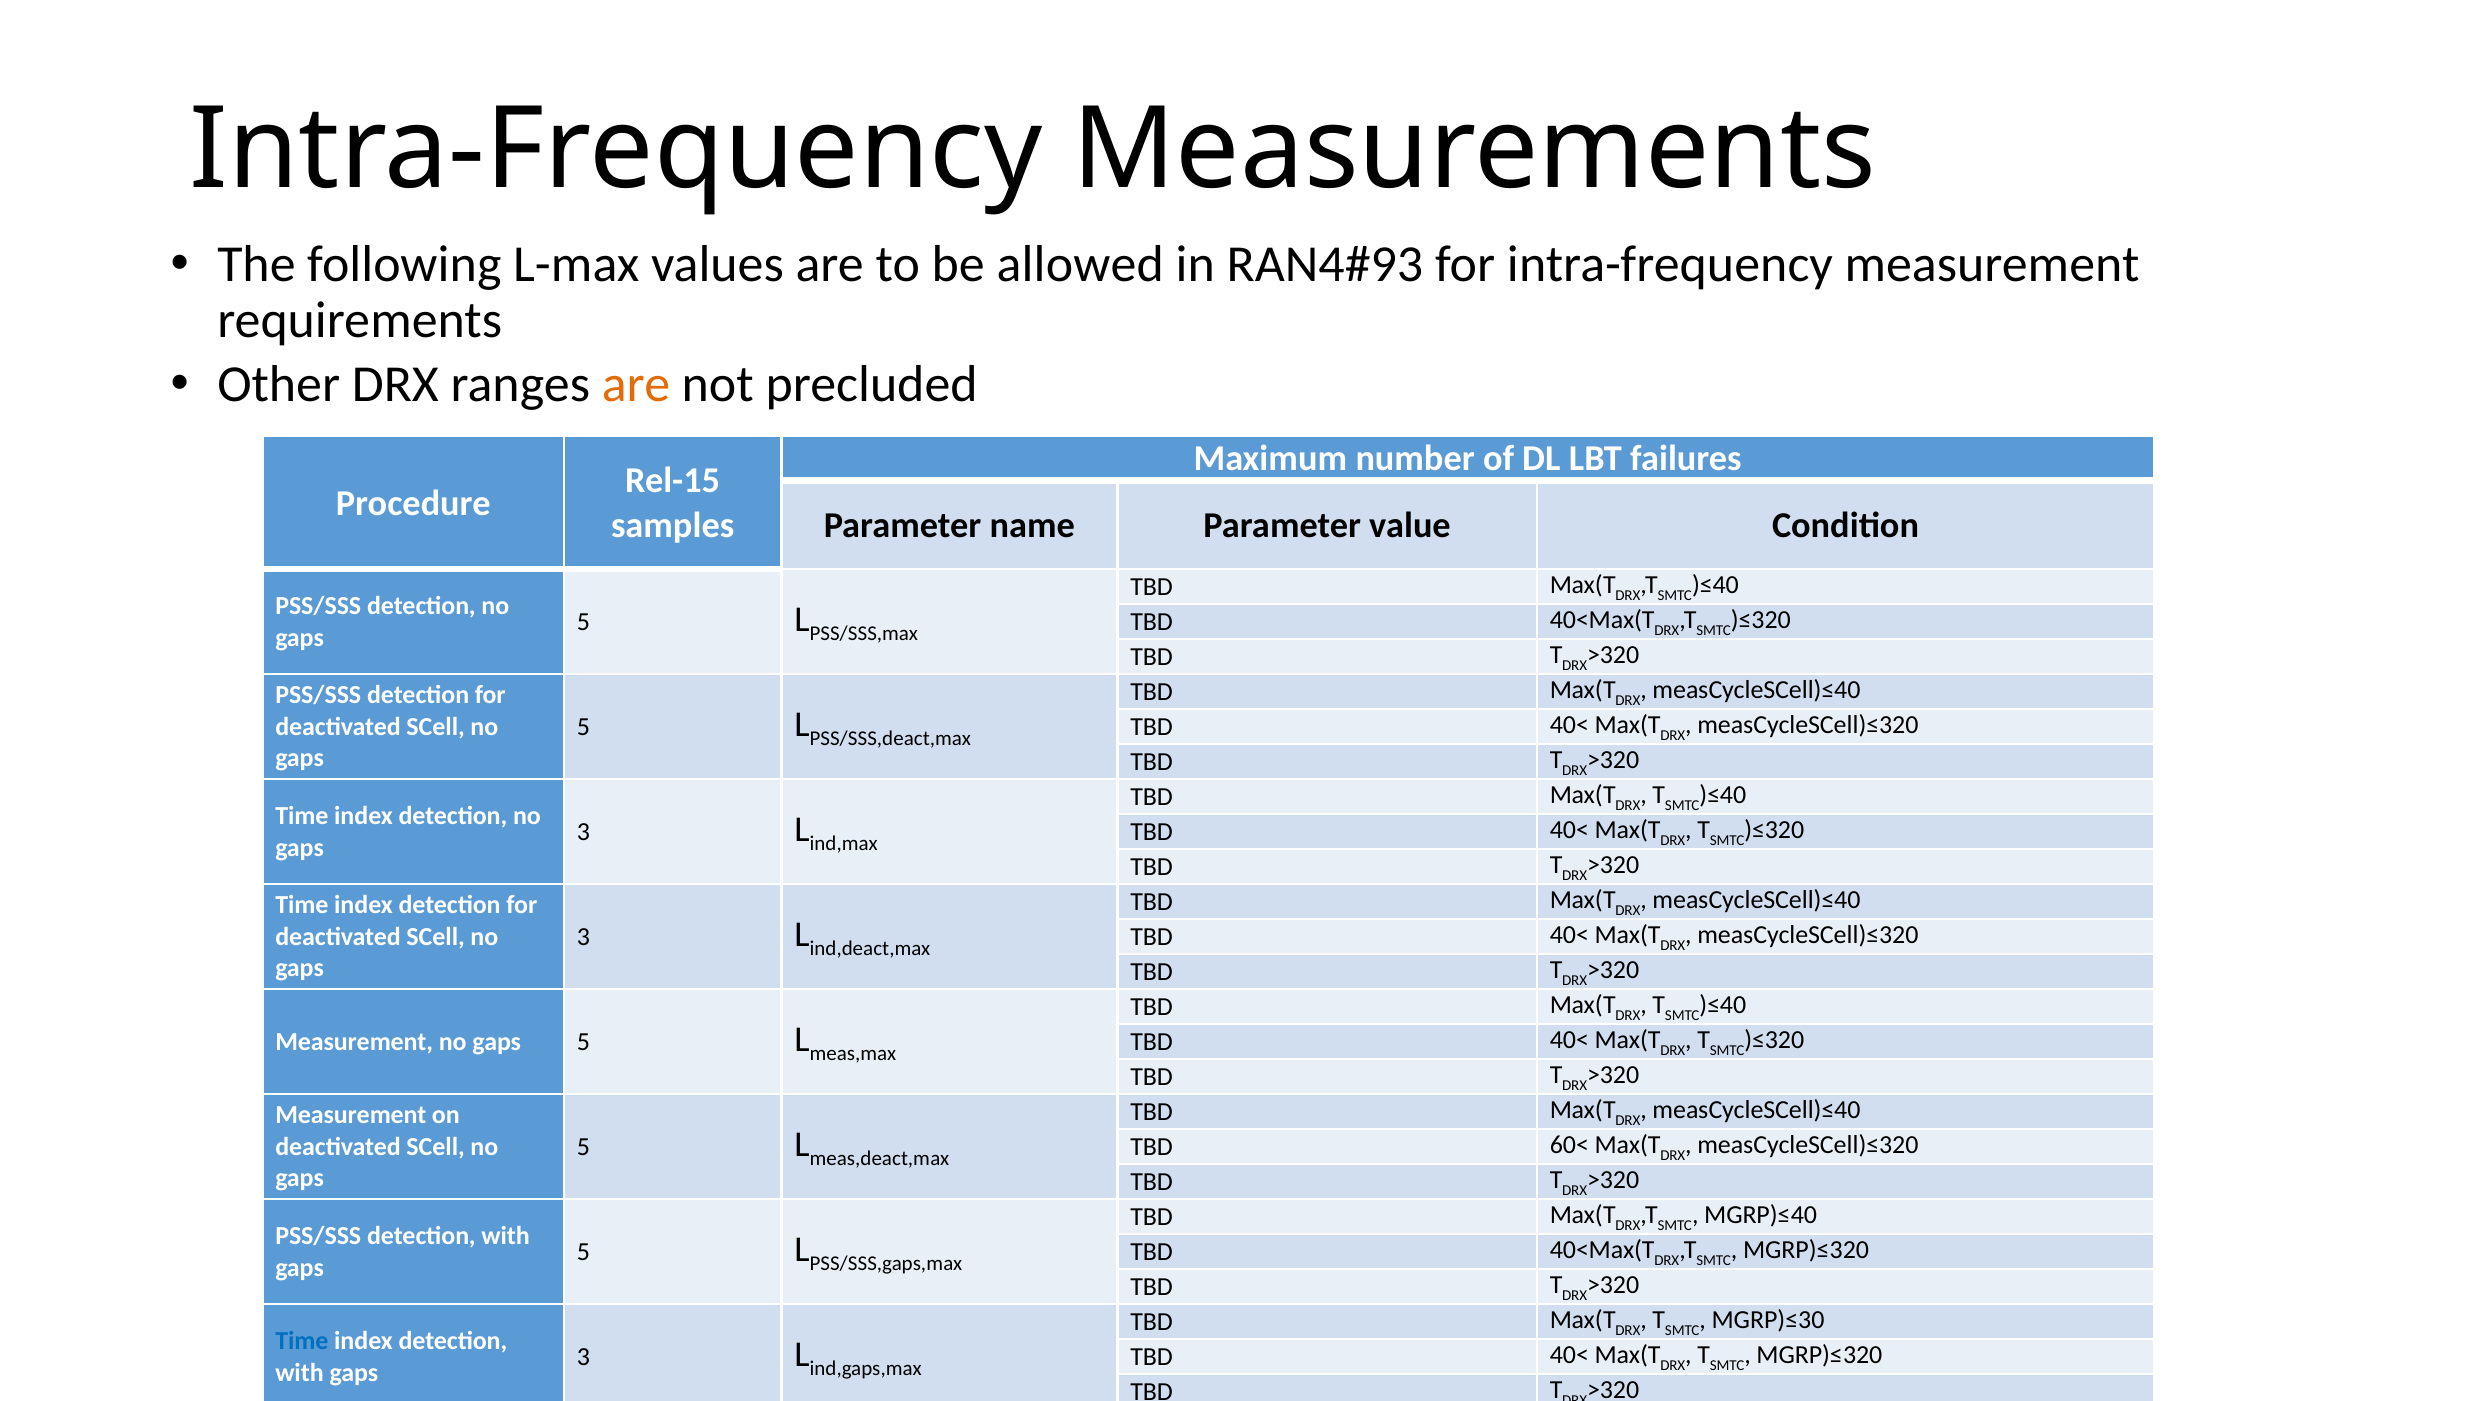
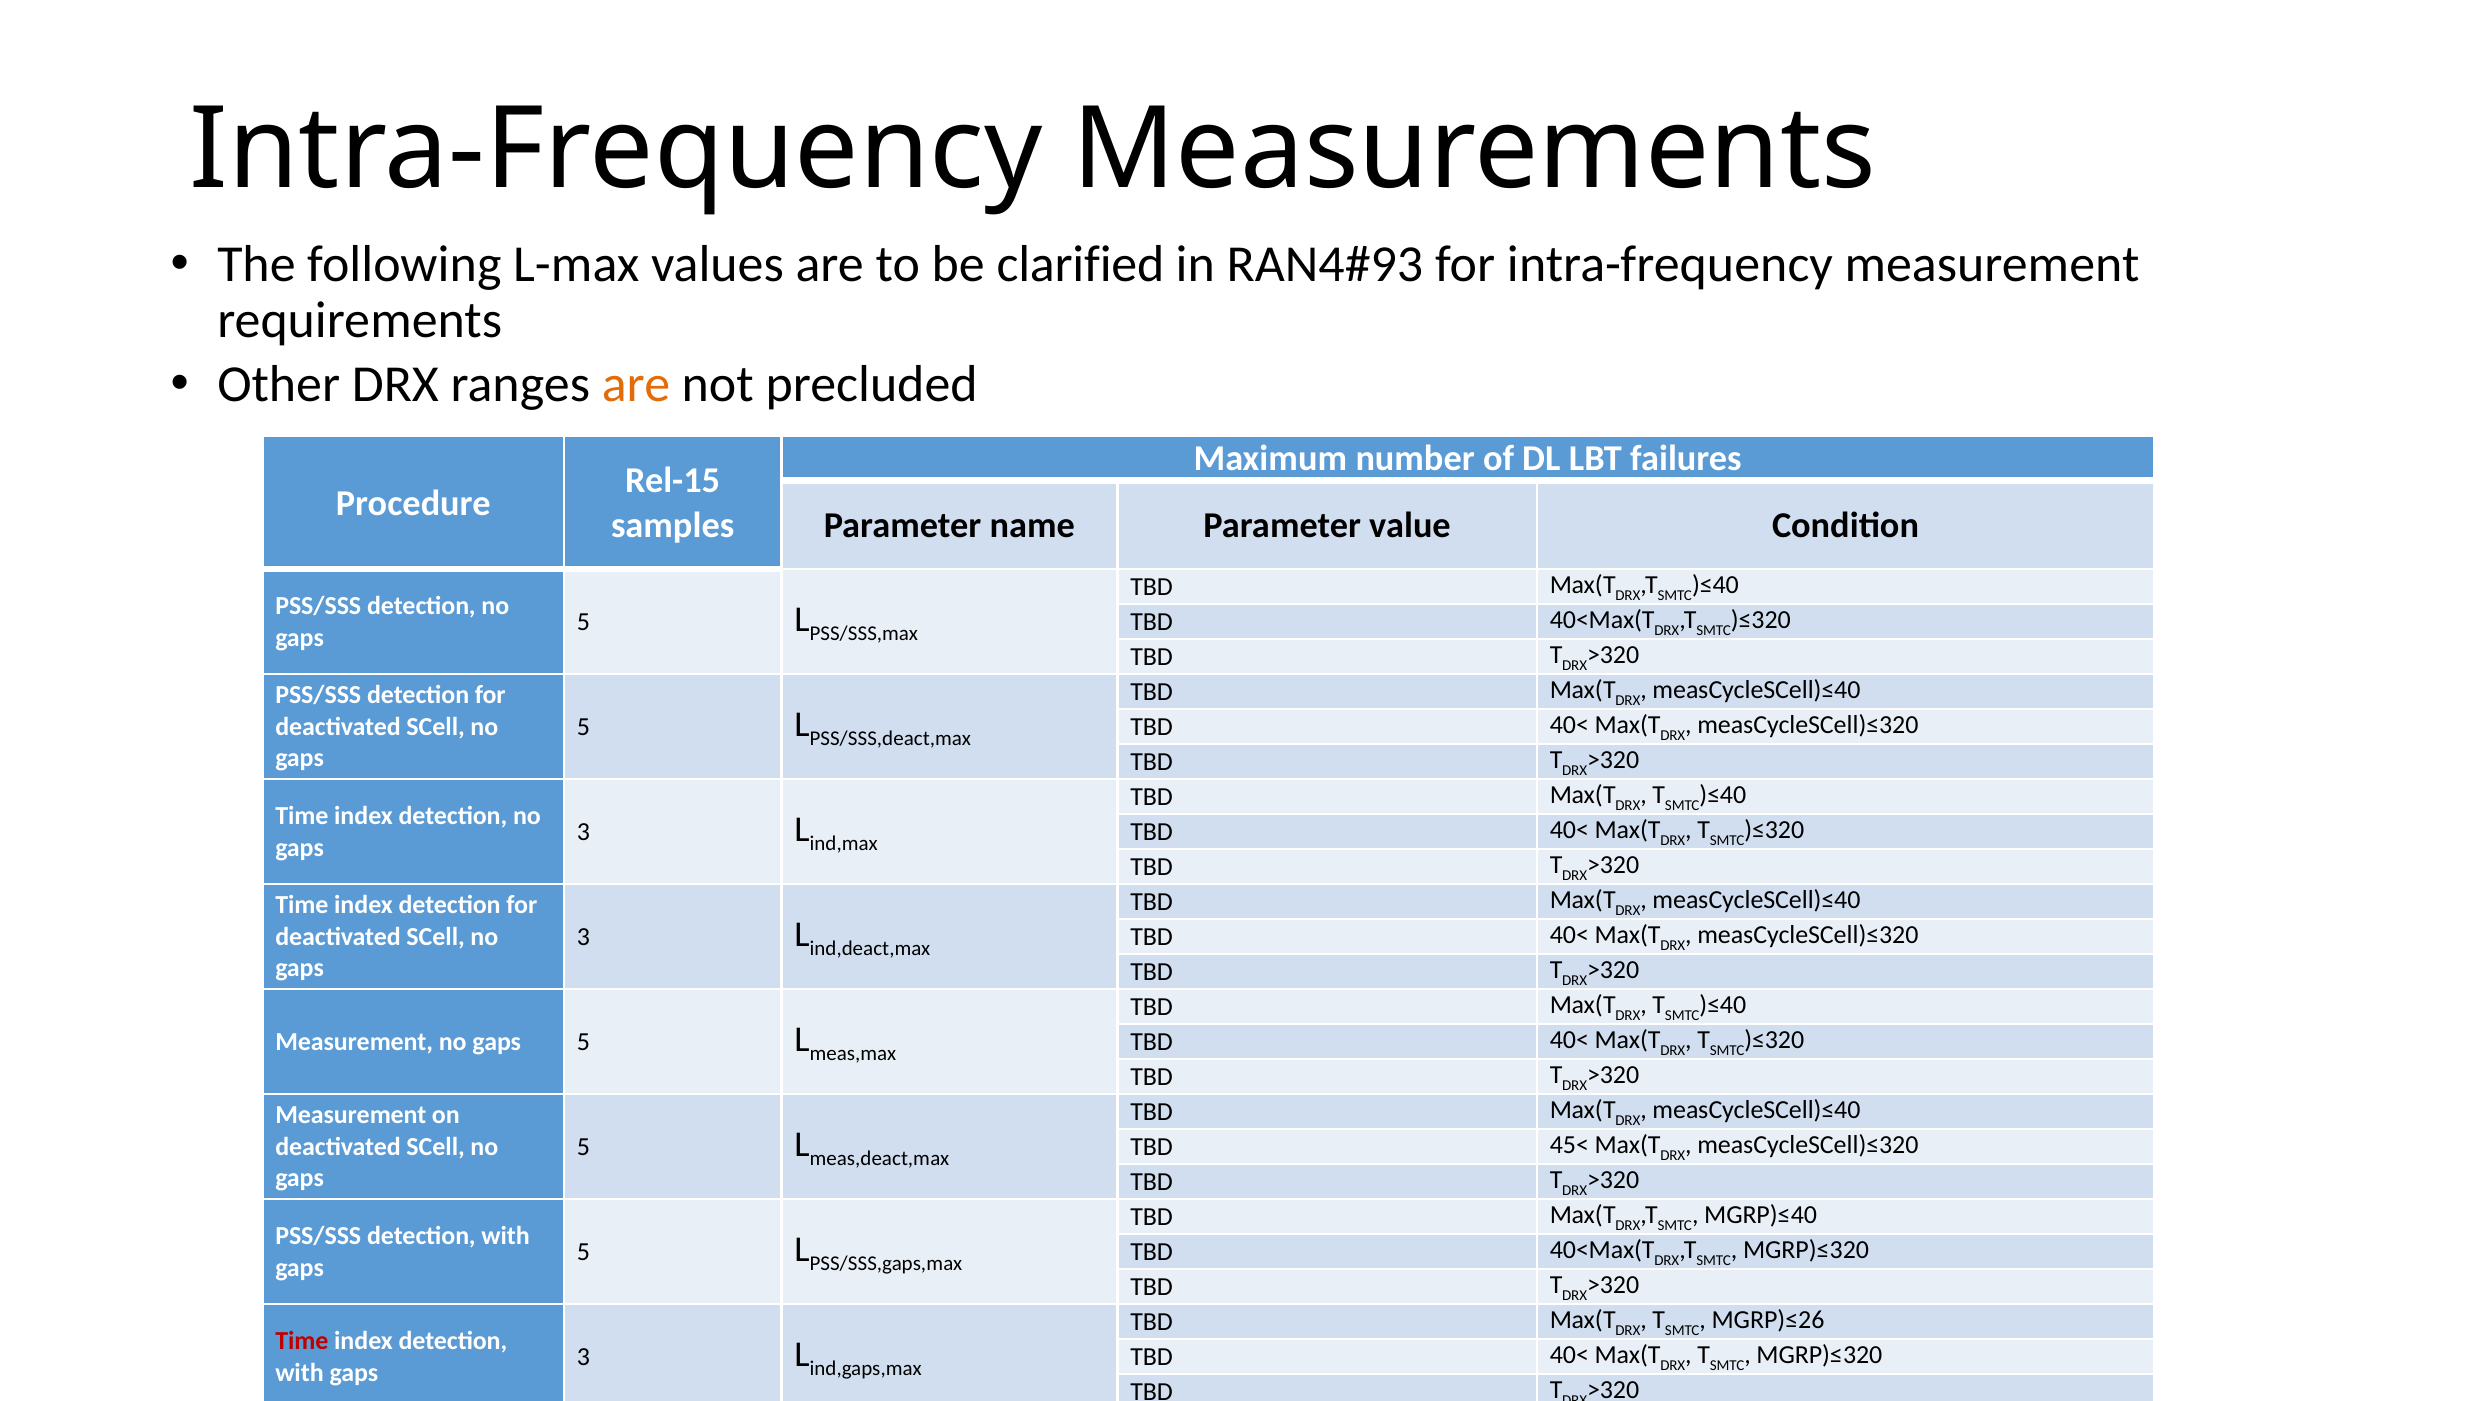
allowed: allowed -> clarified
60<: 60< -> 45<
MGRP)≤30: MGRP)≤30 -> MGRP)≤26
Time at (302, 1341) colour: blue -> red
